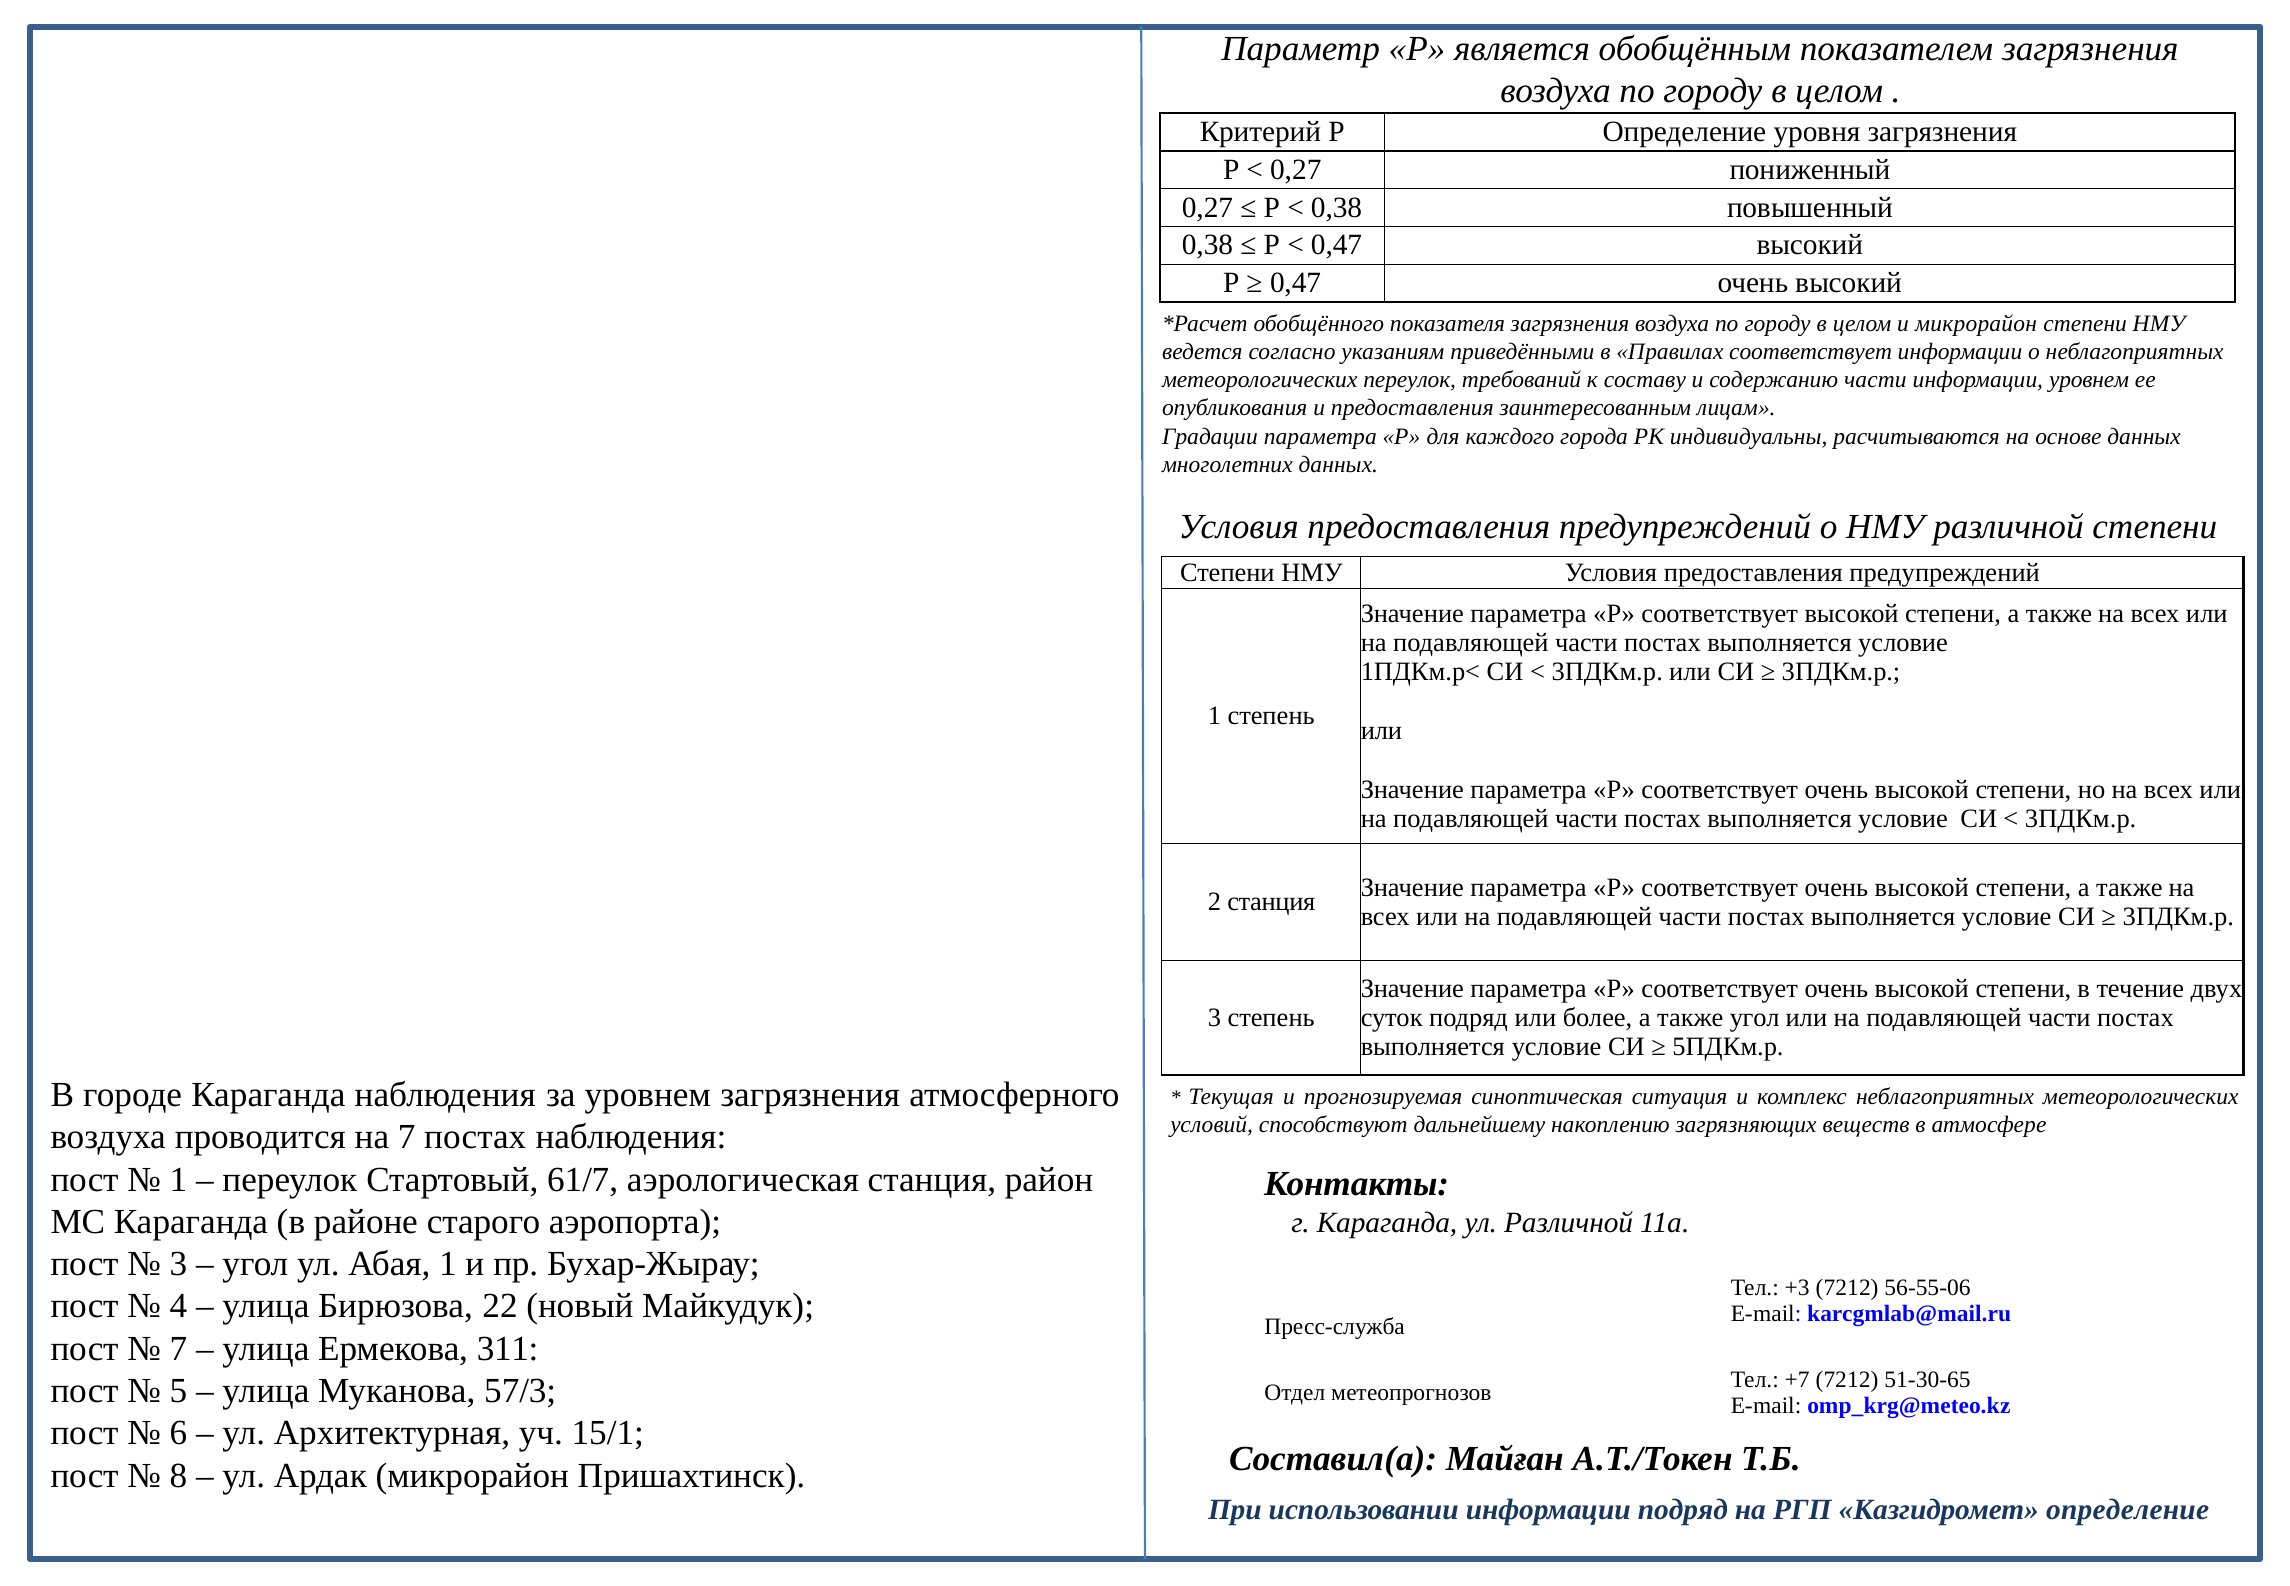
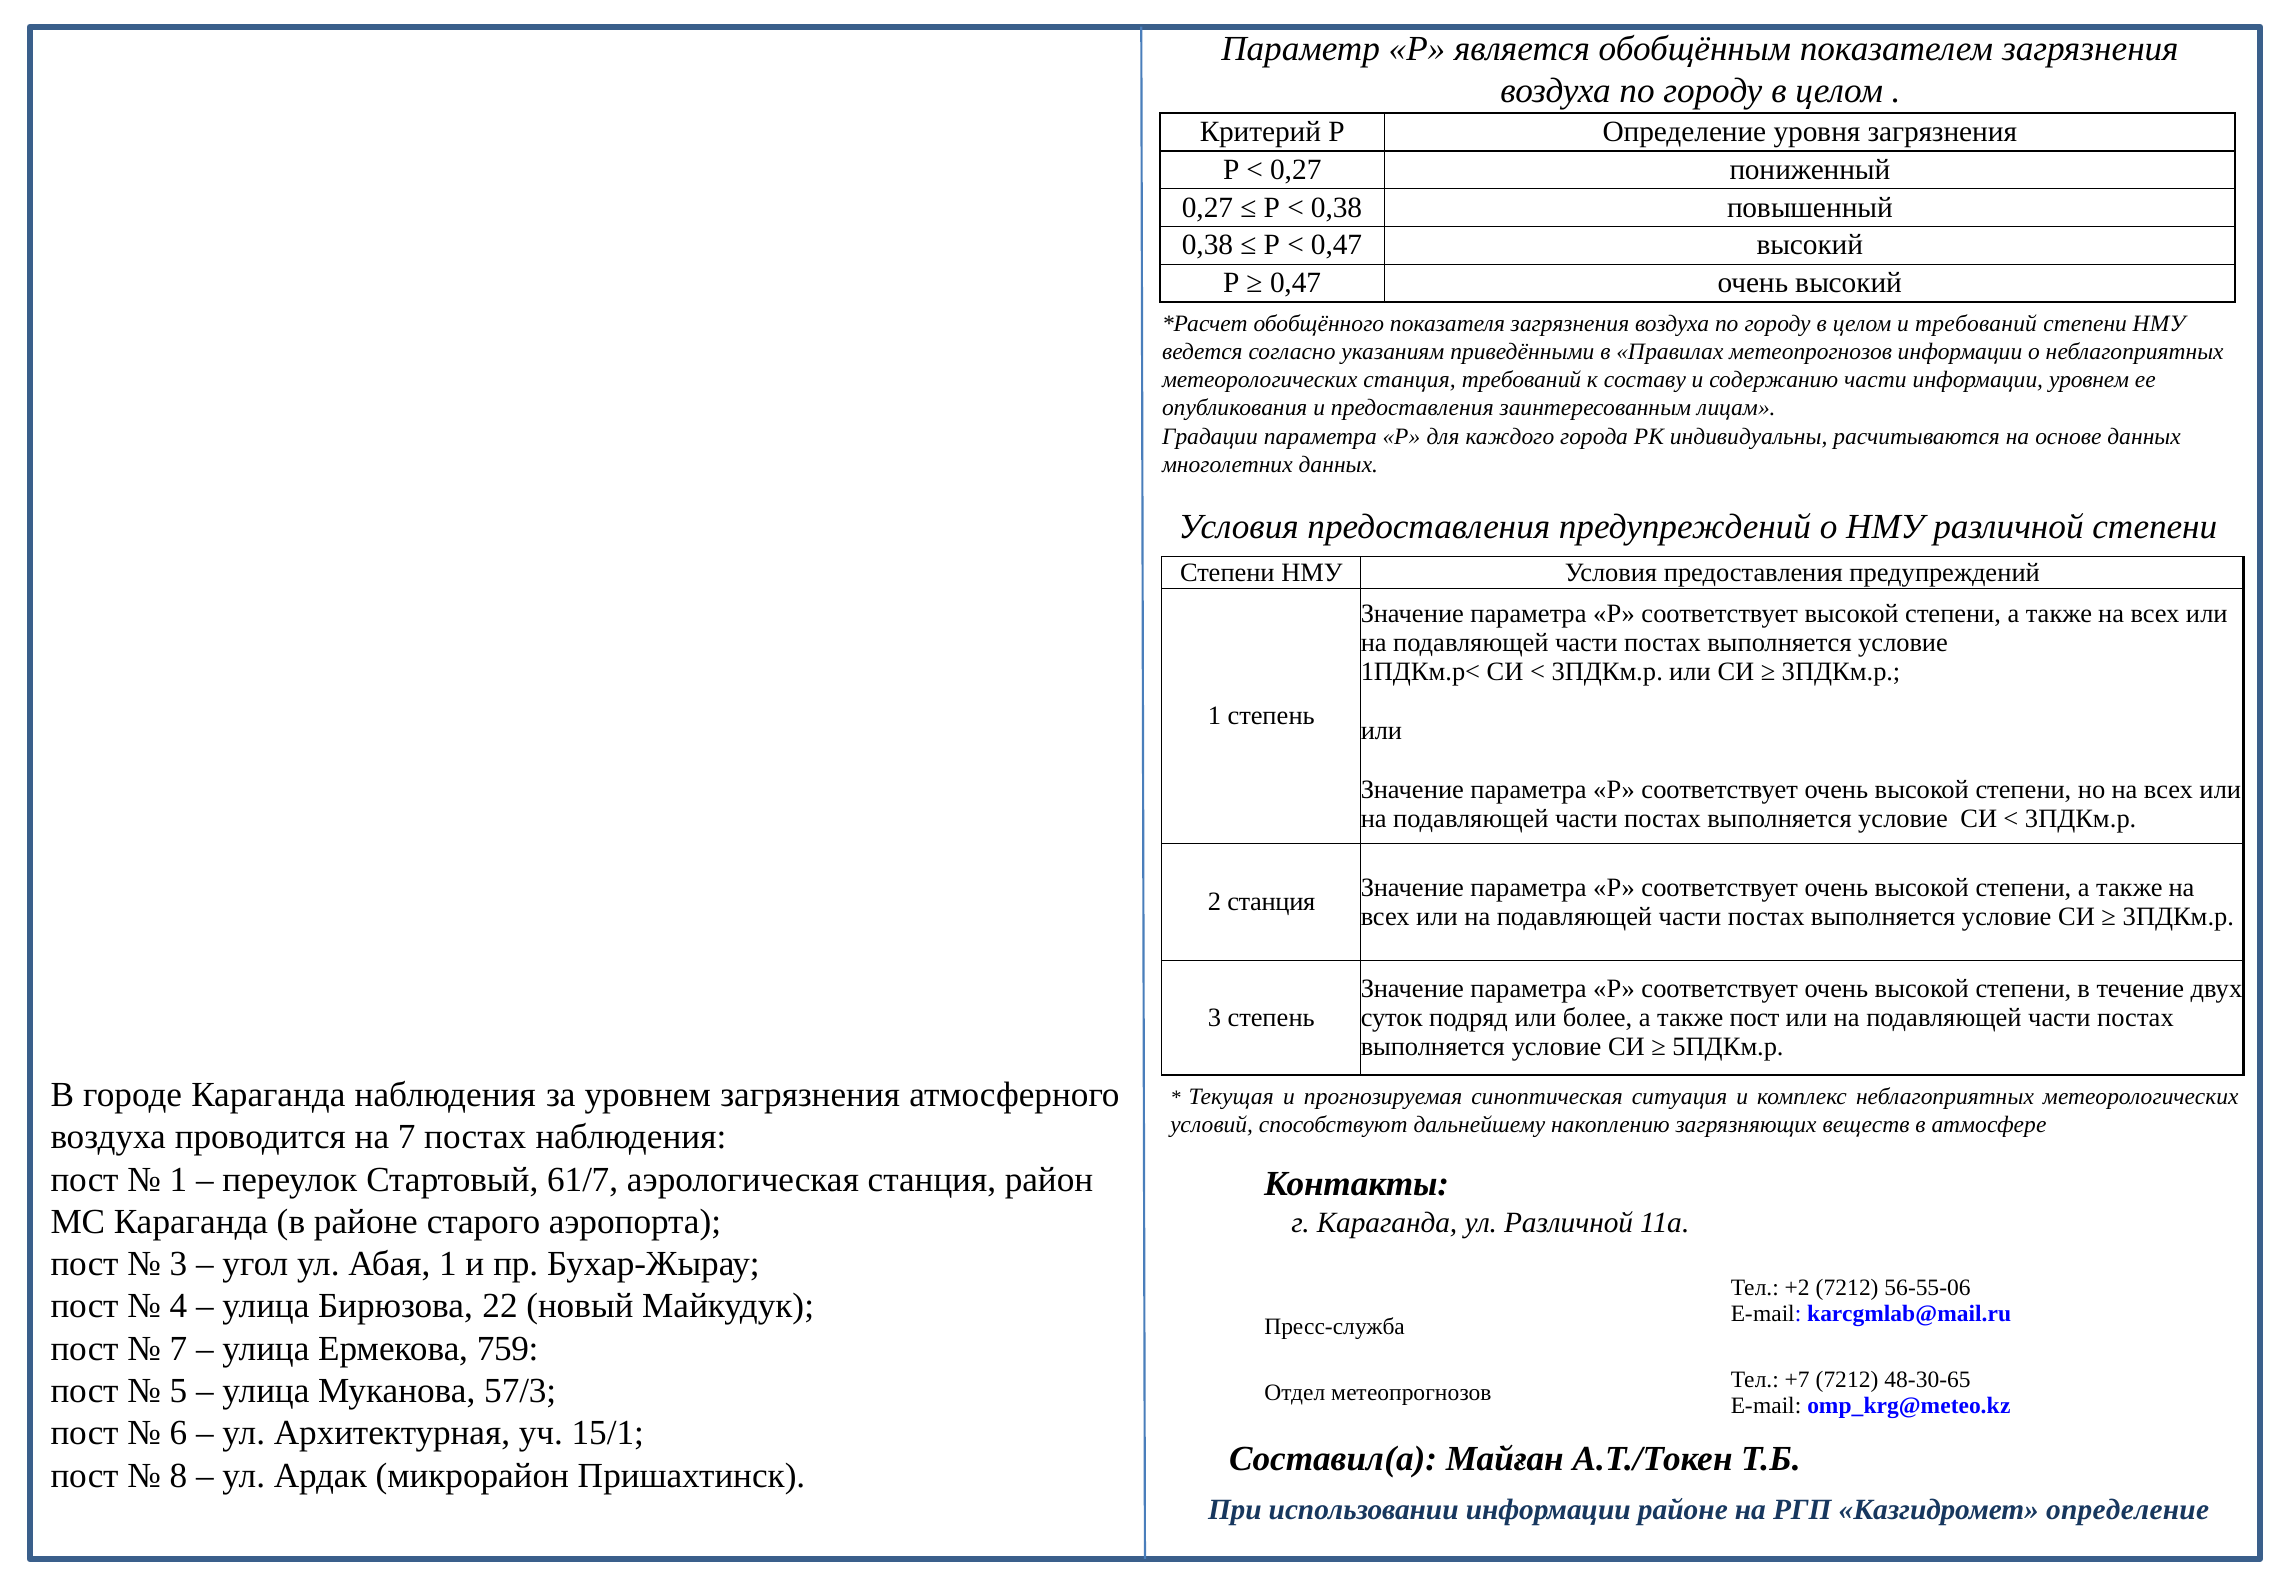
и микрорайон: микрорайон -> требований
Правилах соответствует: соответствует -> метеопрогнозов
метеорологических переулок: переулок -> станция
также угол: угол -> пост
+3: +3 -> +2
311: 311 -> 759
51-30-65: 51-30-65 -> 48-30-65
информации подряд: подряд -> районе
